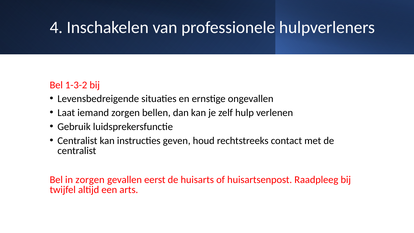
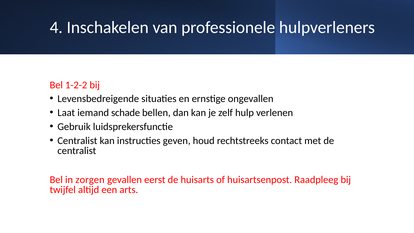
1-3-2: 1-3-2 -> 1-2-2
iemand zorgen: zorgen -> schade
